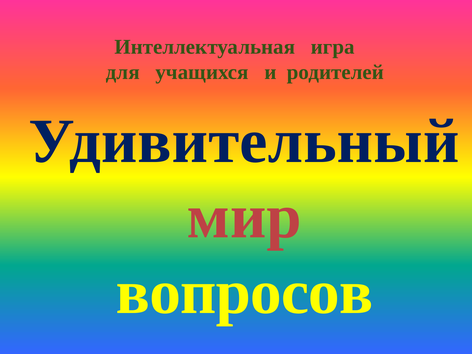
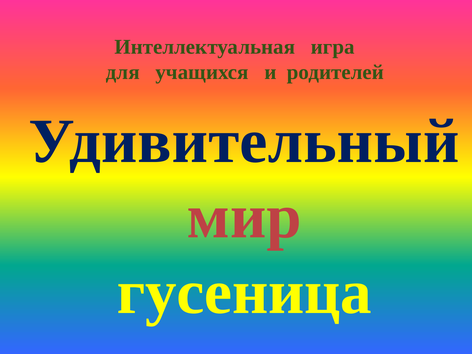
вопросов: вопросов -> гусеница
